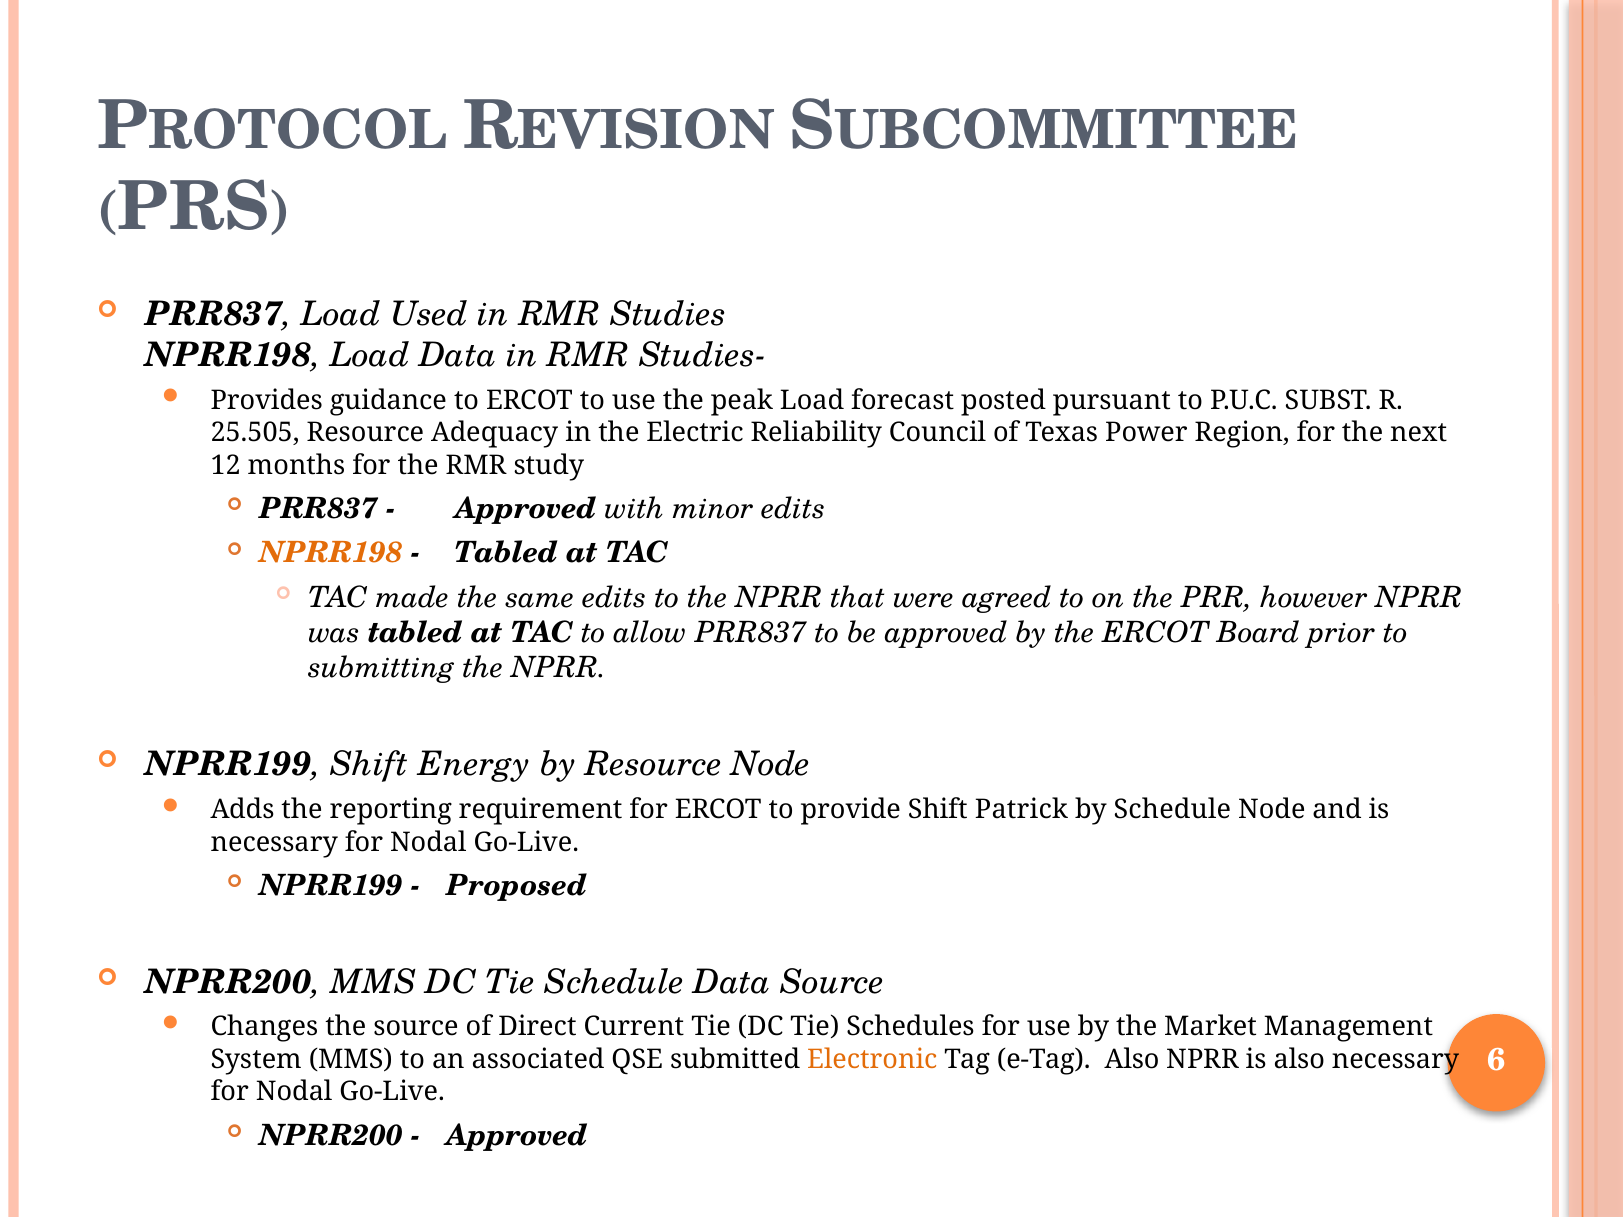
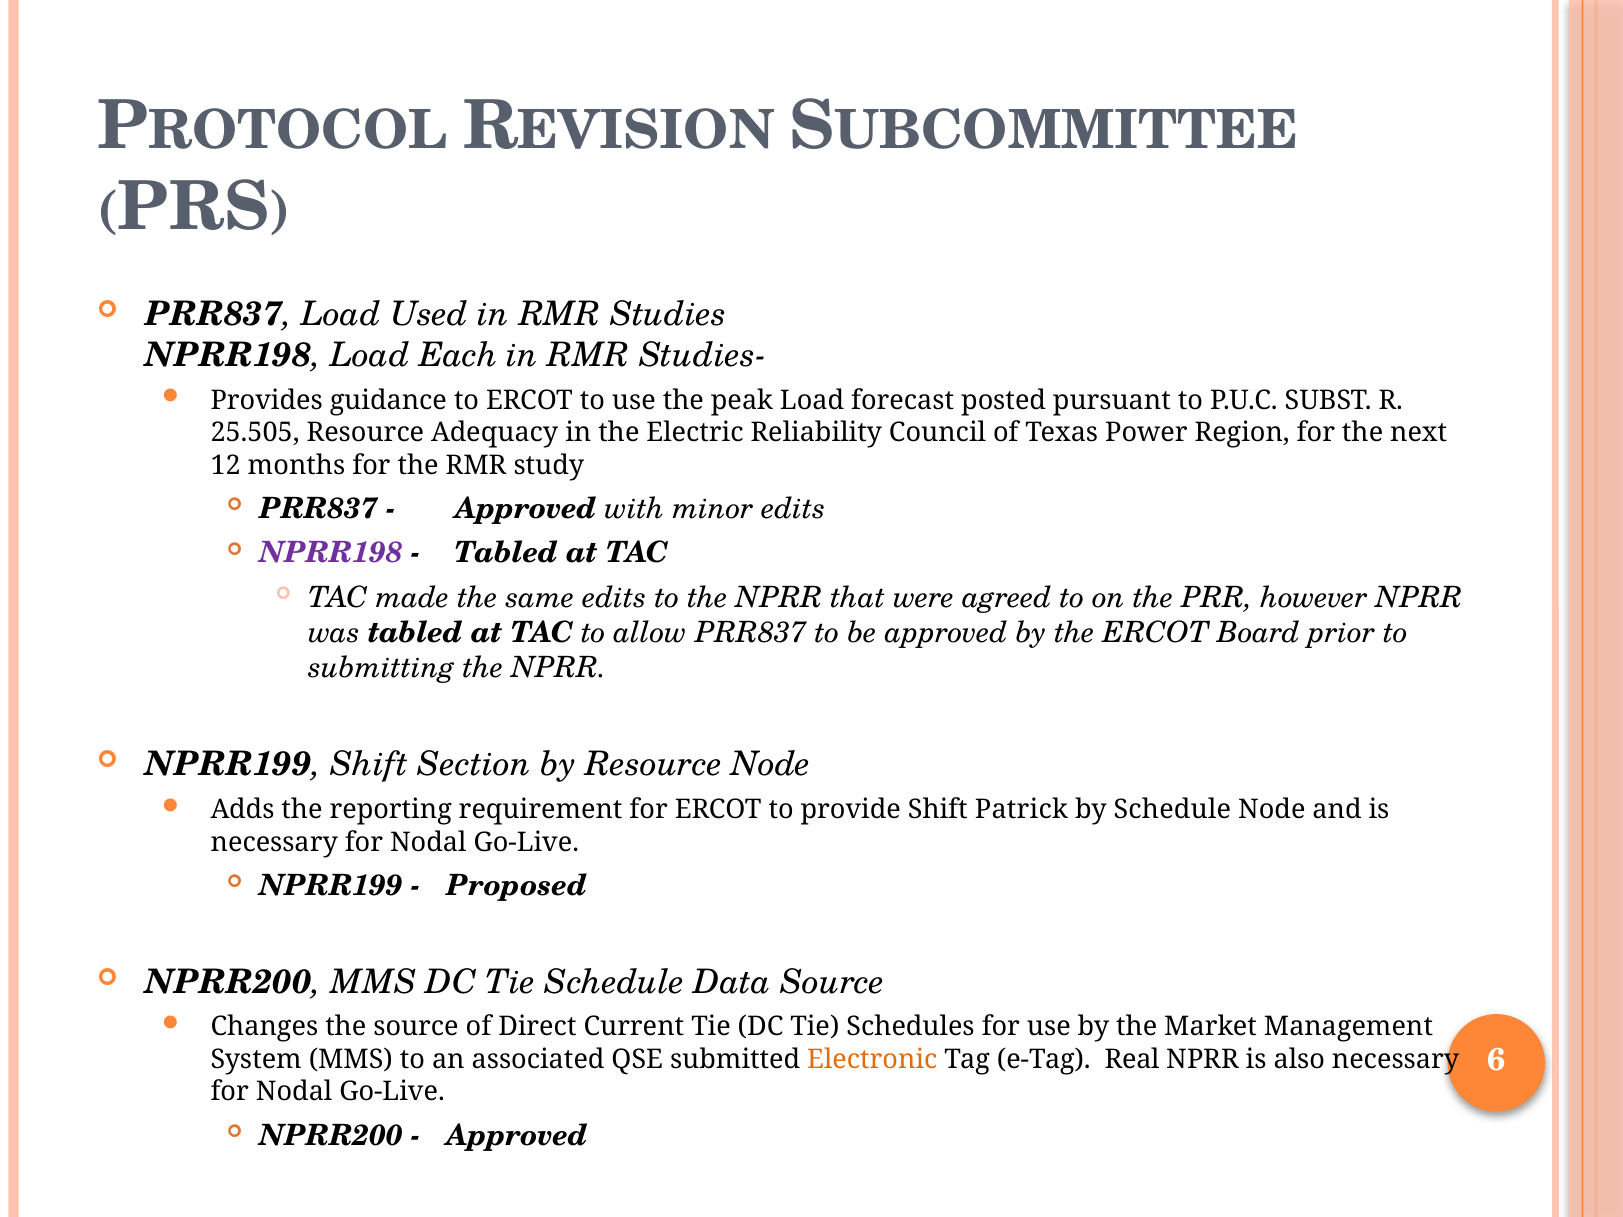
Load Data: Data -> Each
NPRR198 at (331, 553) colour: orange -> purple
Energy: Energy -> Section
e-Tag Also: Also -> Real
